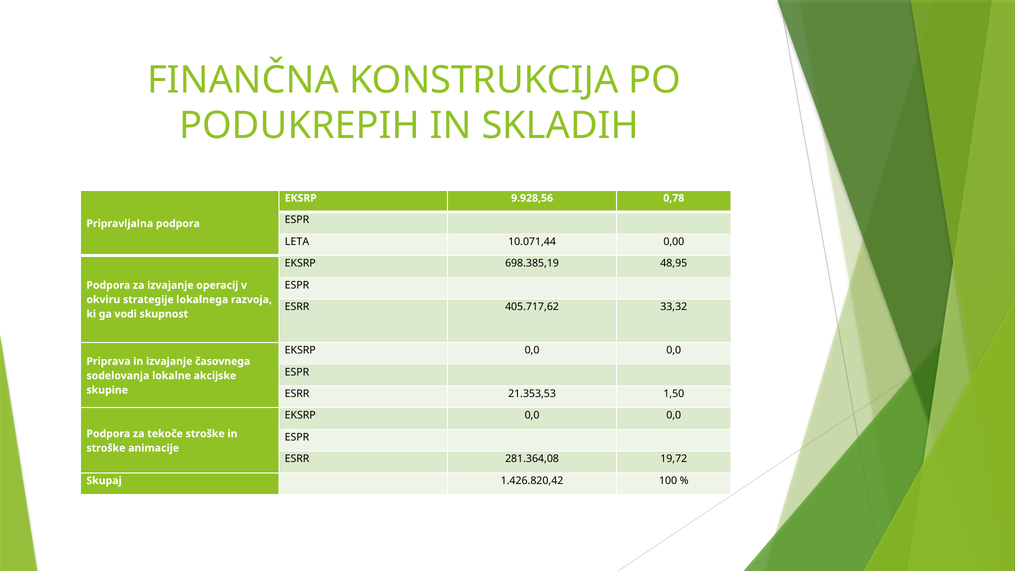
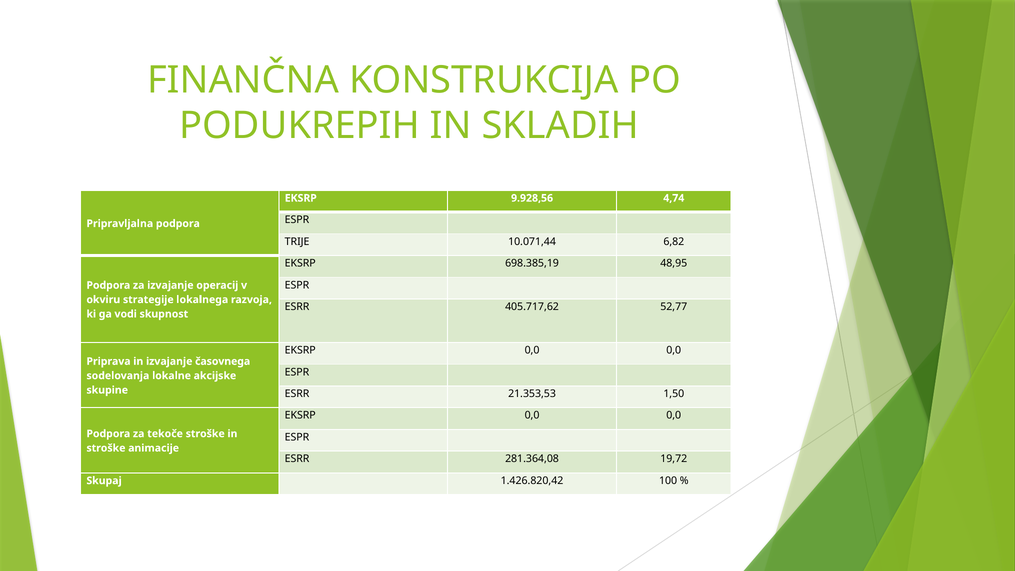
0,78: 0,78 -> 4,74
LETA: LETA -> TRIJE
0,00: 0,00 -> 6,82
33,32: 33,32 -> 52,77
